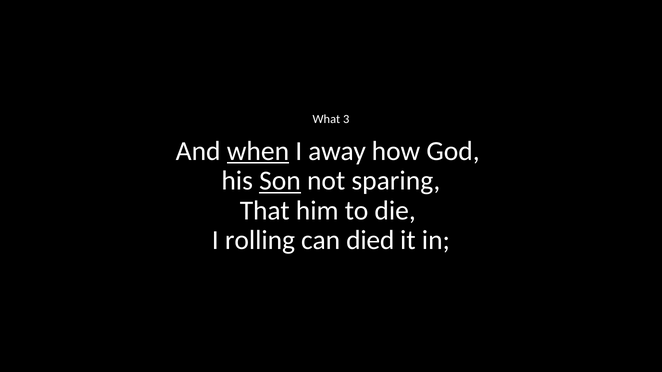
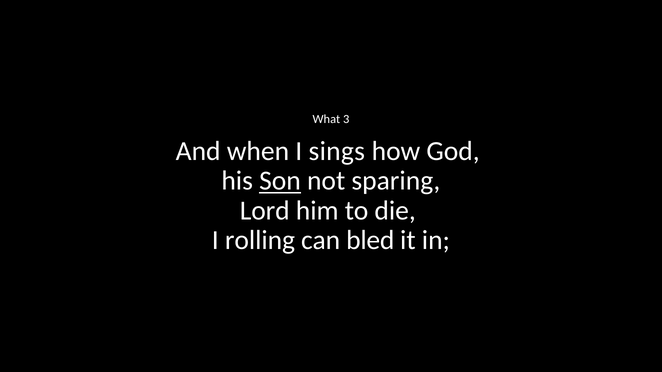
when underline: present -> none
away: away -> sings
That: That -> Lord
died: died -> bled
